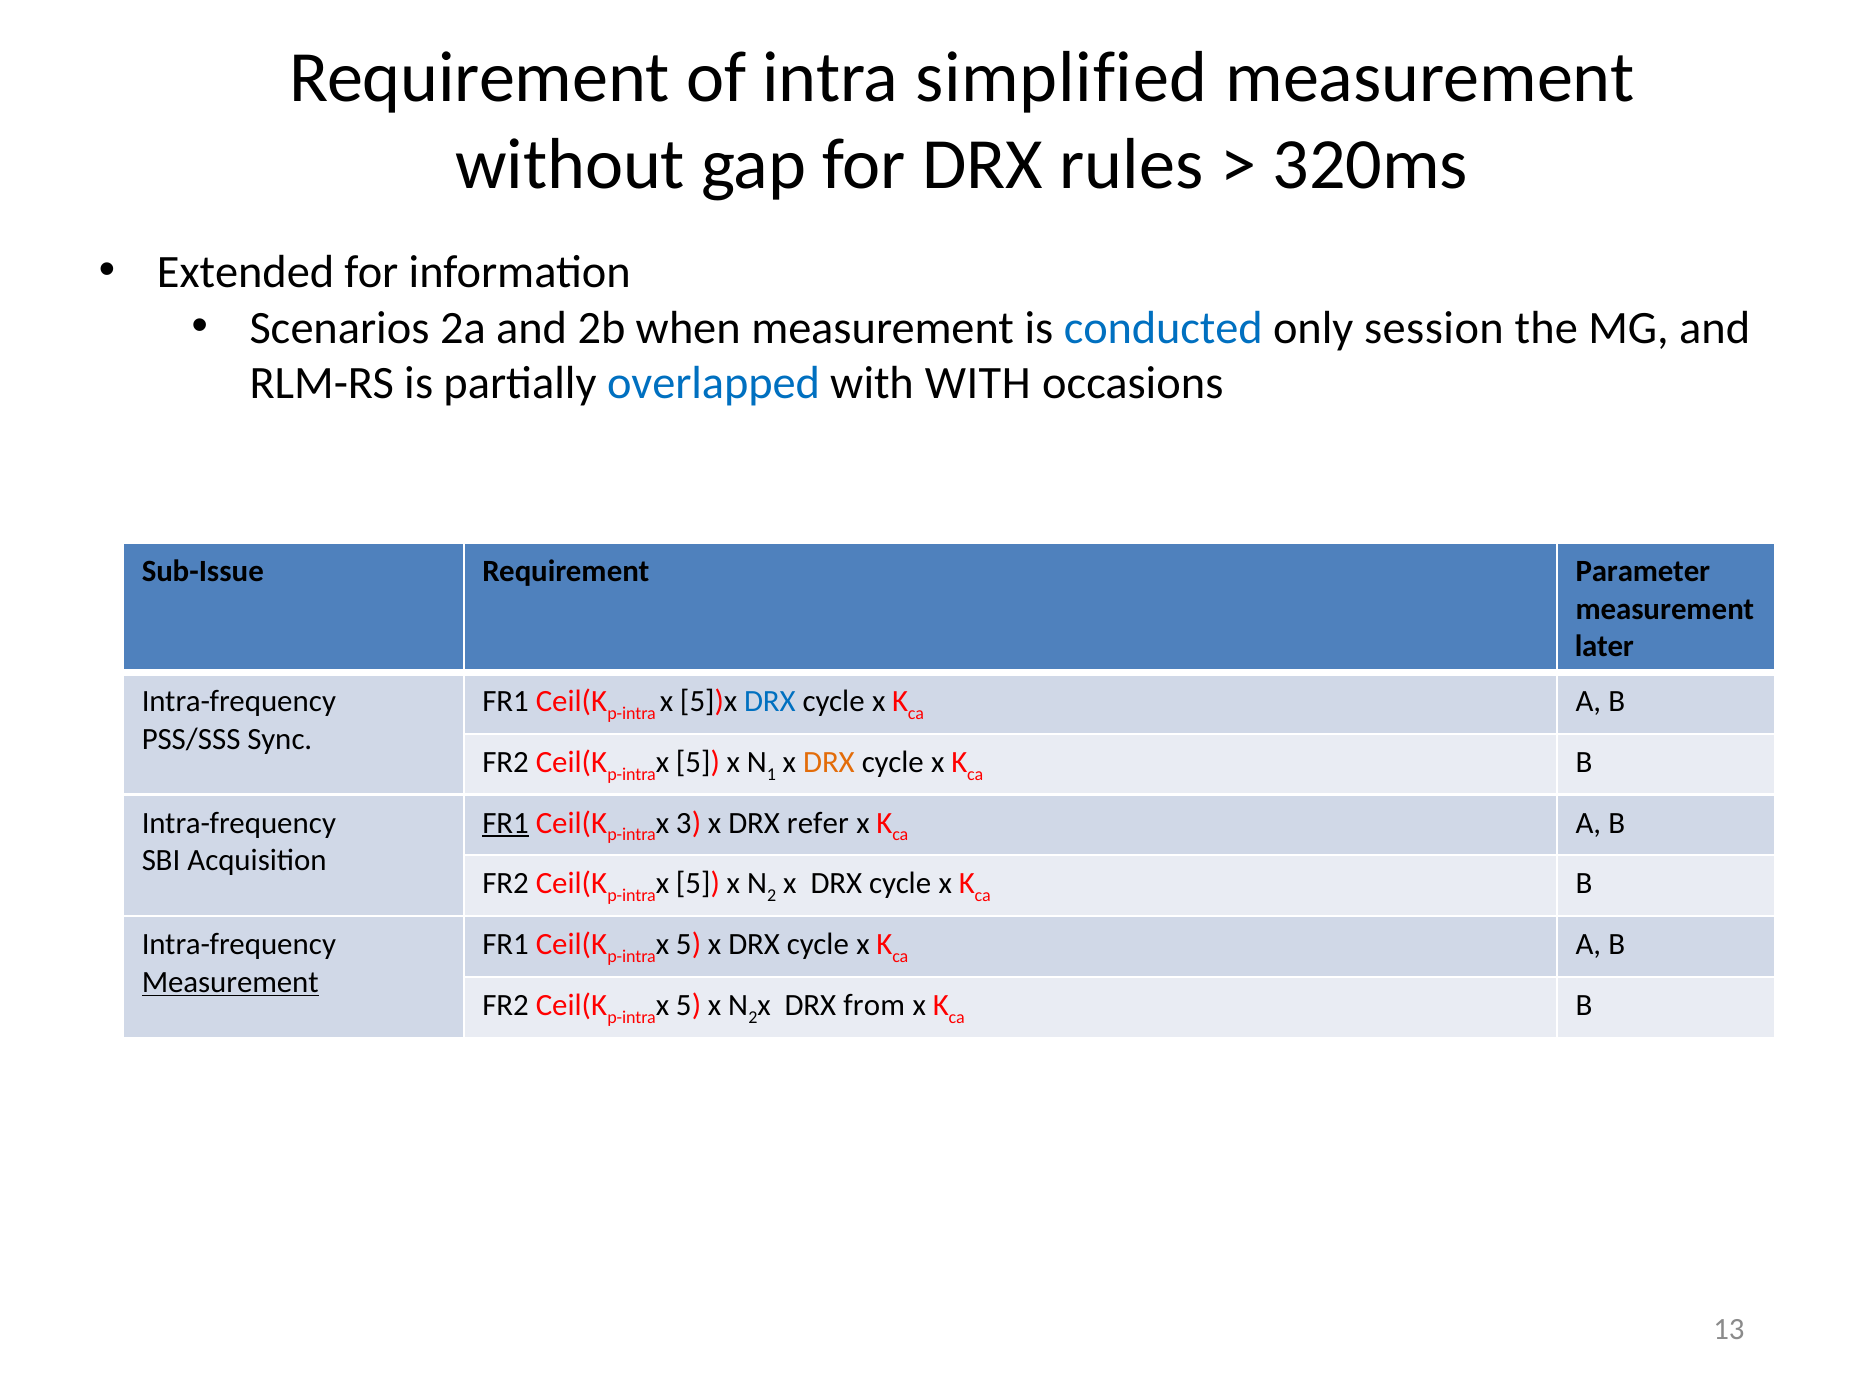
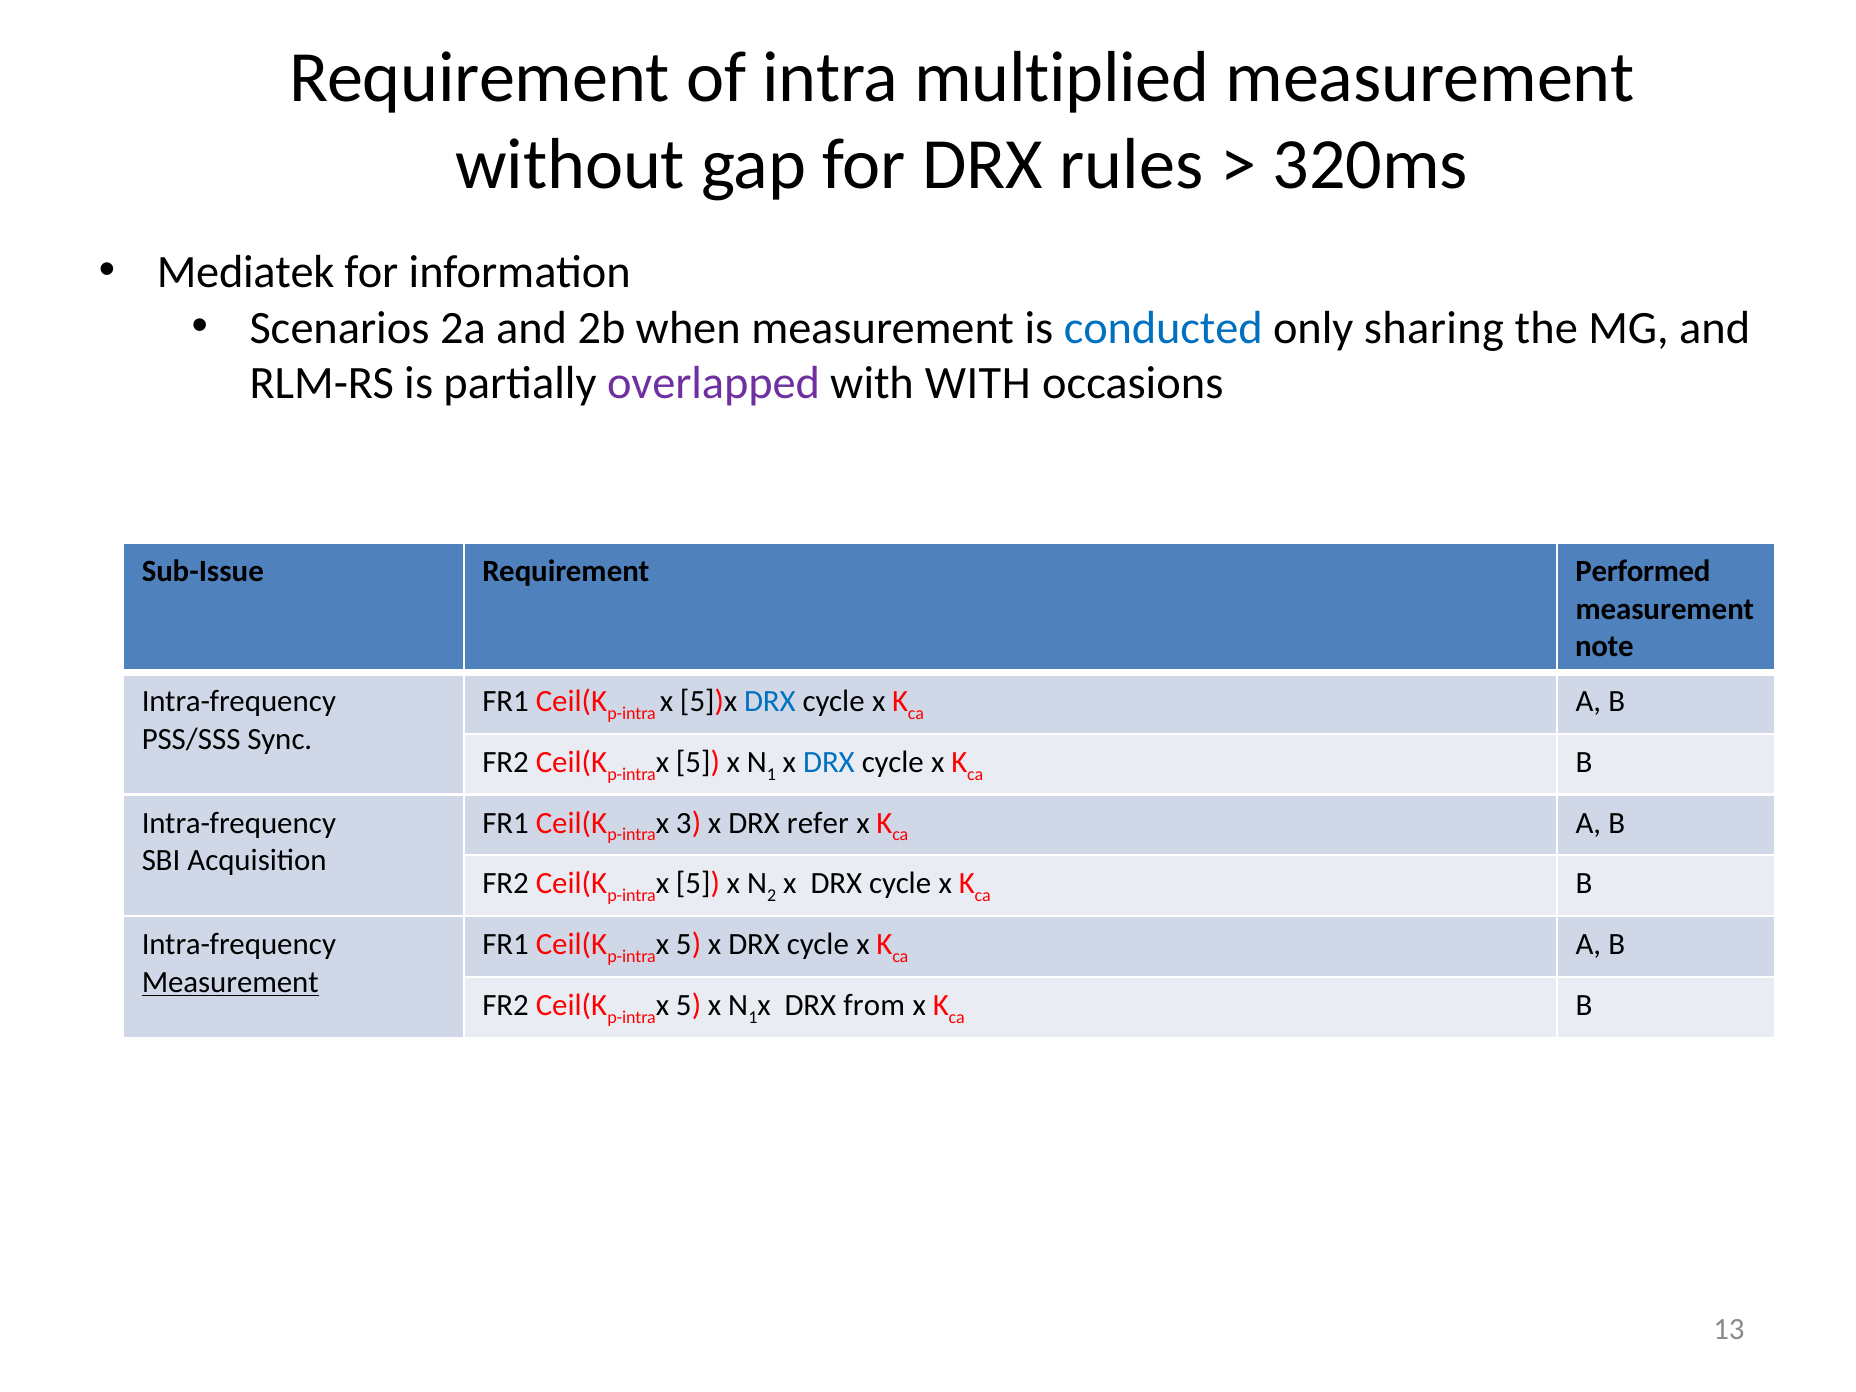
simplified: simplified -> multiplied
Extended: Extended -> Mediatek
session: session -> sharing
overlapped colour: blue -> purple
Parameter: Parameter -> Performed
later: later -> note
DRX at (829, 762) colour: orange -> blue
FR1 at (506, 823) underline: present -> none
2 at (753, 1017): 2 -> 1
